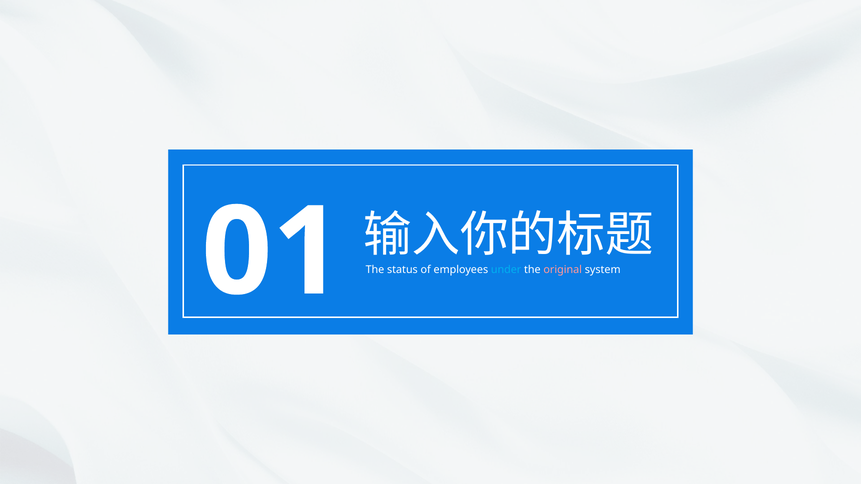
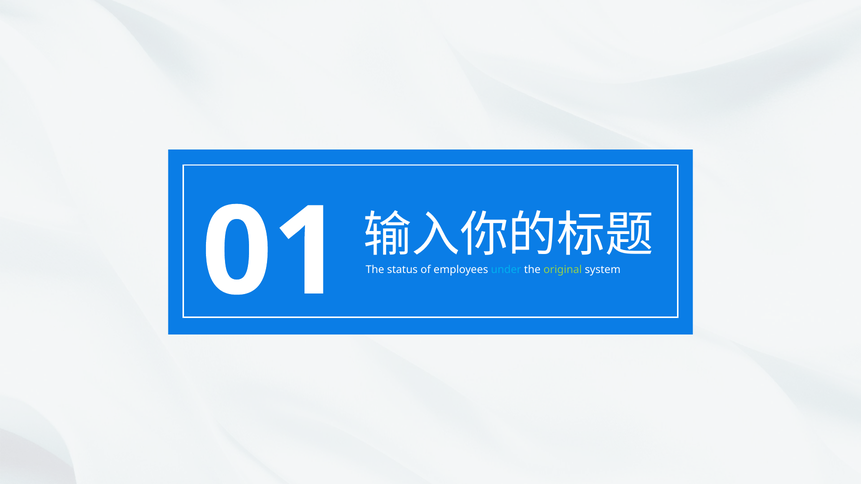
original colour: pink -> light green
